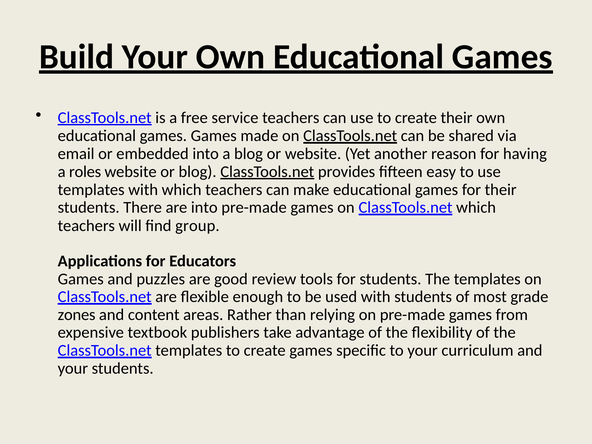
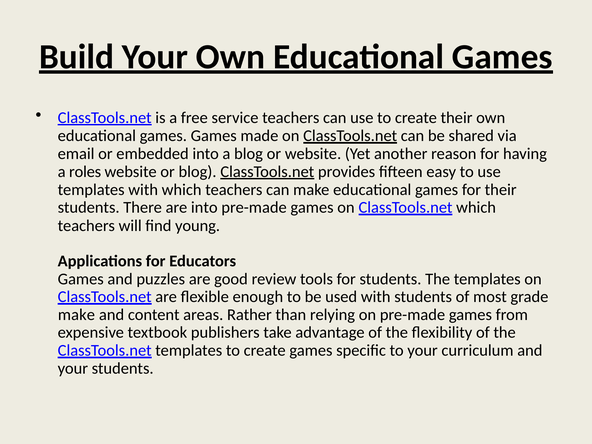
group: group -> young
zones at (77, 315): zones -> make
